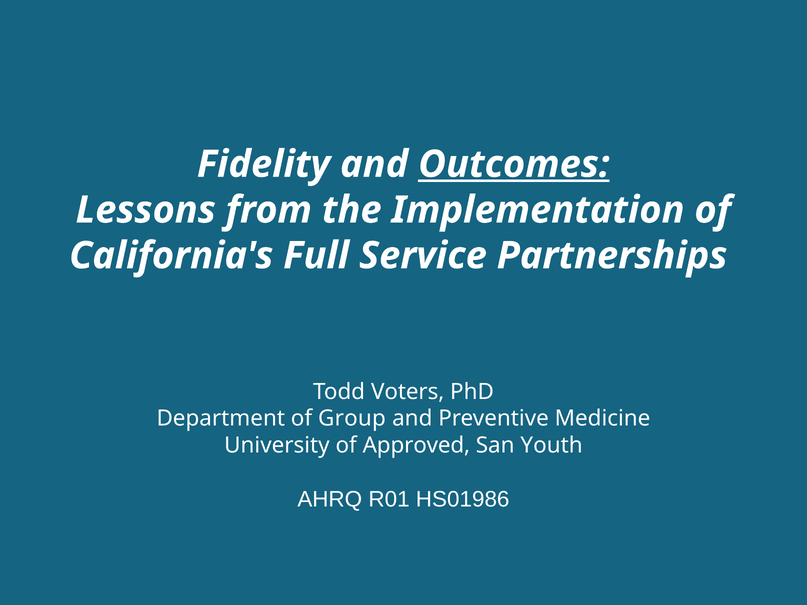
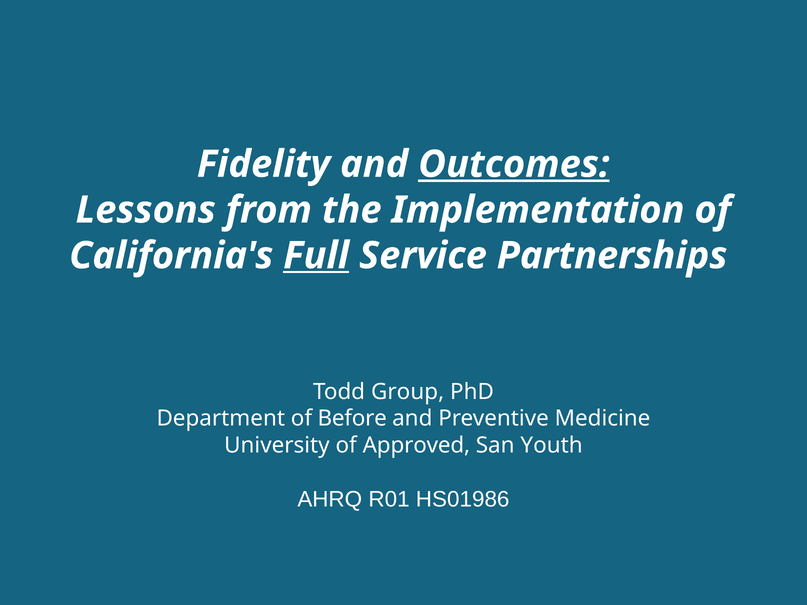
Full underline: none -> present
Voters: Voters -> Group
Group: Group -> Before
